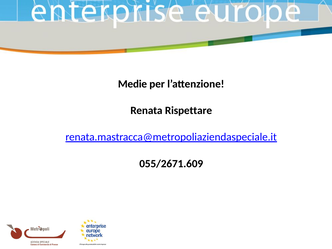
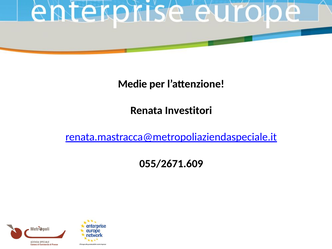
Rispettare: Rispettare -> Investitori
